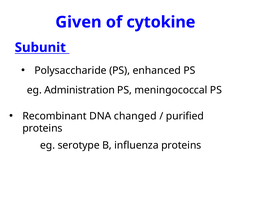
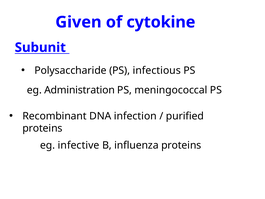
enhanced: enhanced -> infectious
changed: changed -> infection
serotype: serotype -> infective
